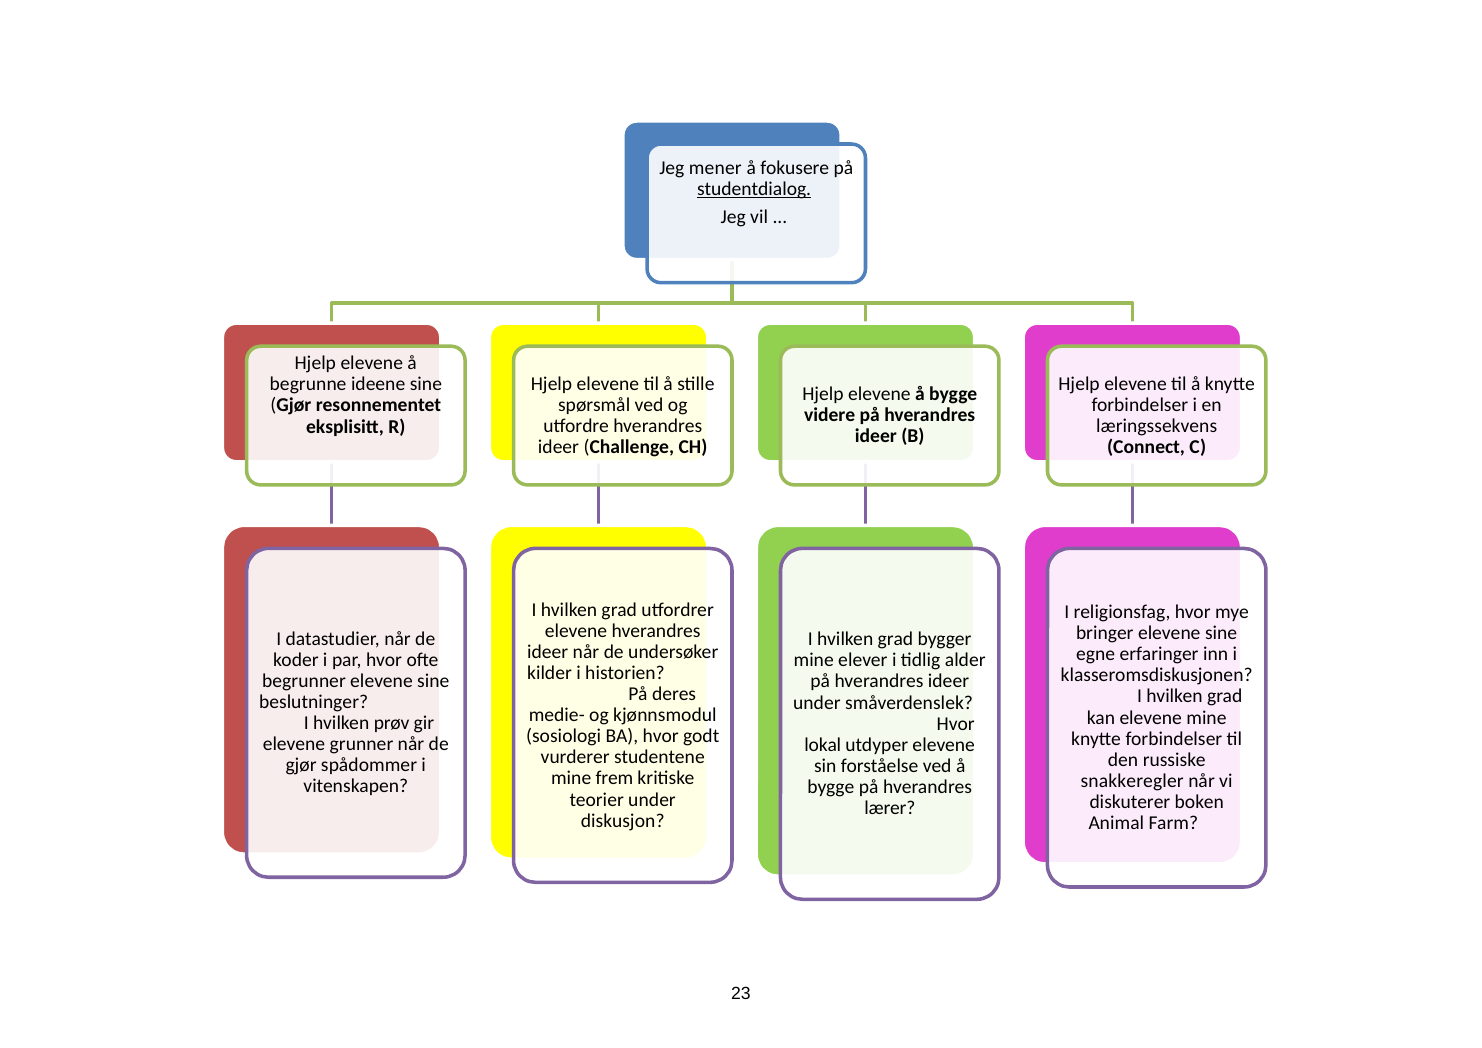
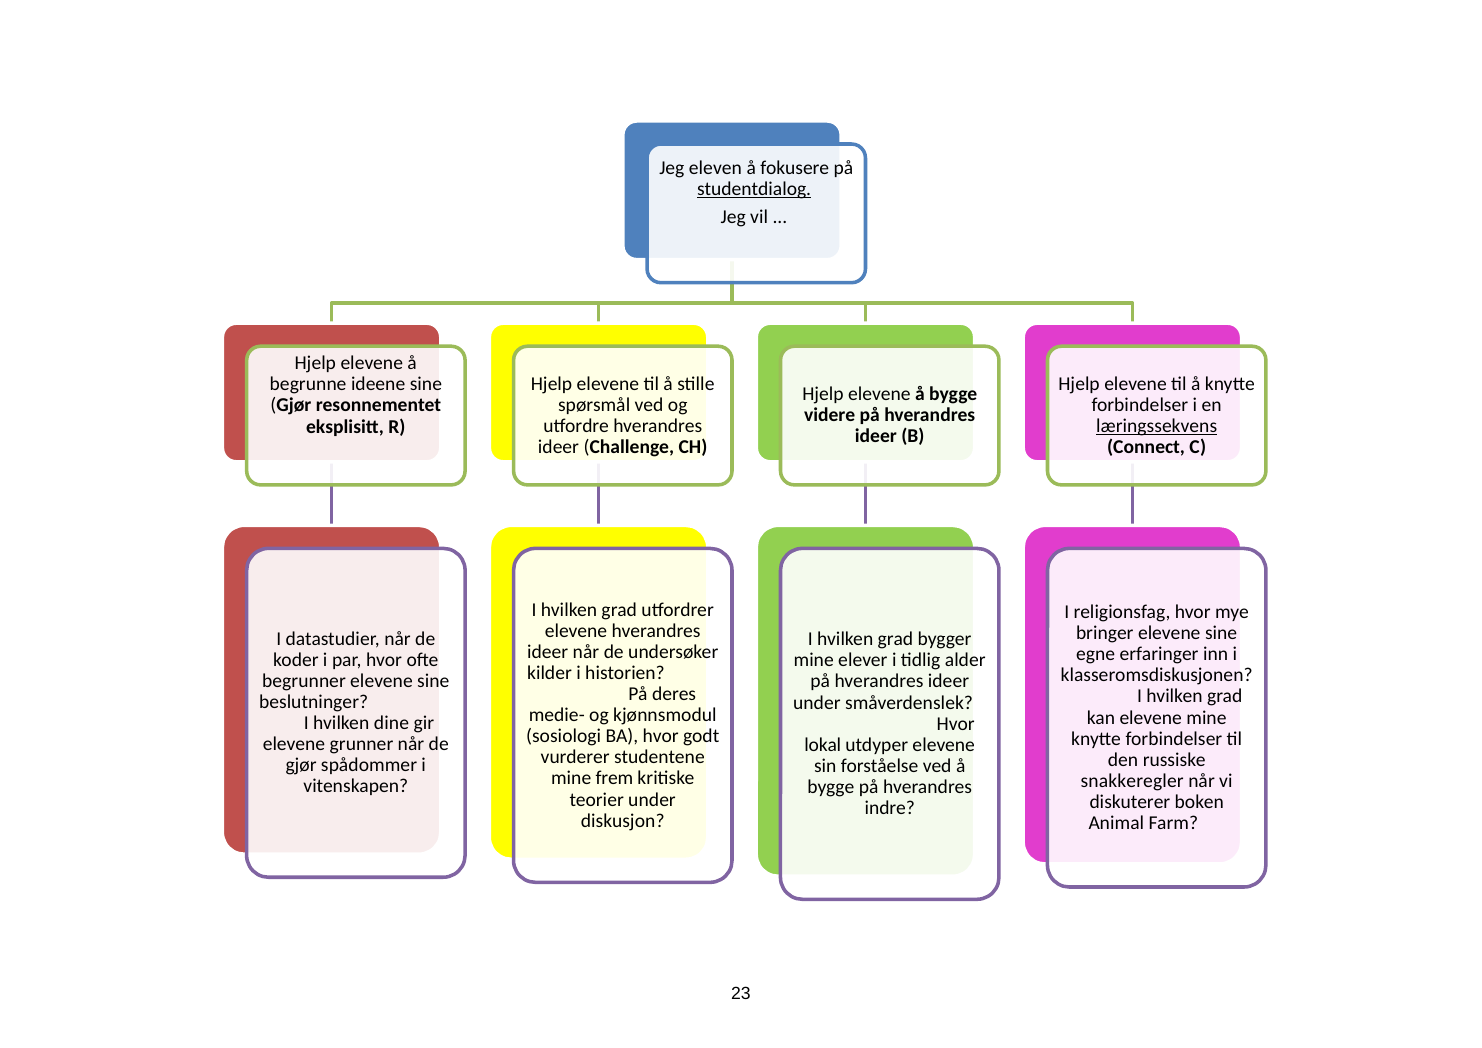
mener: mener -> eleven
læringssekvens underline: none -> present
prøv: prøv -> dine
lærer: lærer -> indre
